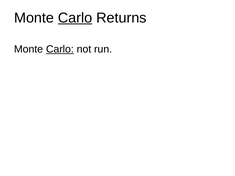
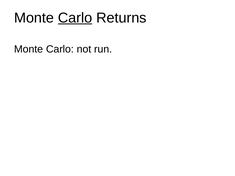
Carlo at (60, 49) underline: present -> none
